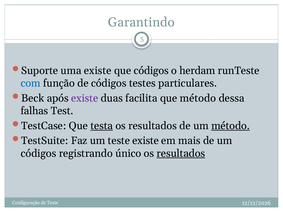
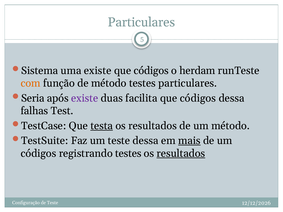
Garantindo at (141, 22): Garantindo -> Particulares
Suporte: Suporte -> Sistema
com colour: blue -> orange
de códigos: códigos -> método
Beck: Beck -> Seria
método at (198, 98): método -> códigos
método at (230, 126) underline: present -> none
teste existe: existe -> dessa
mais underline: none -> present
registrando único: único -> testes
